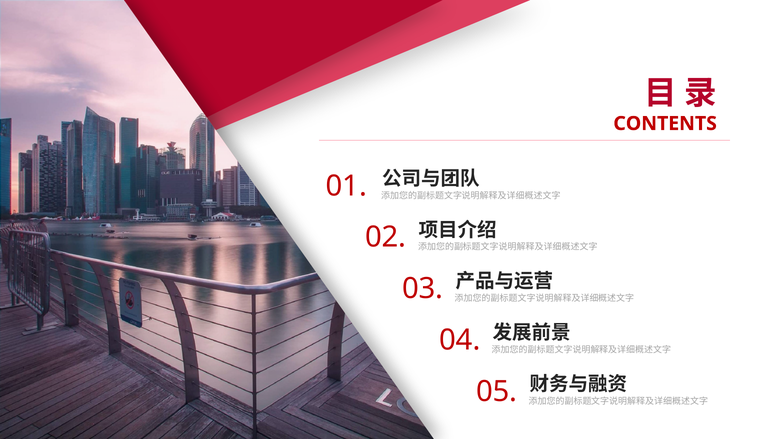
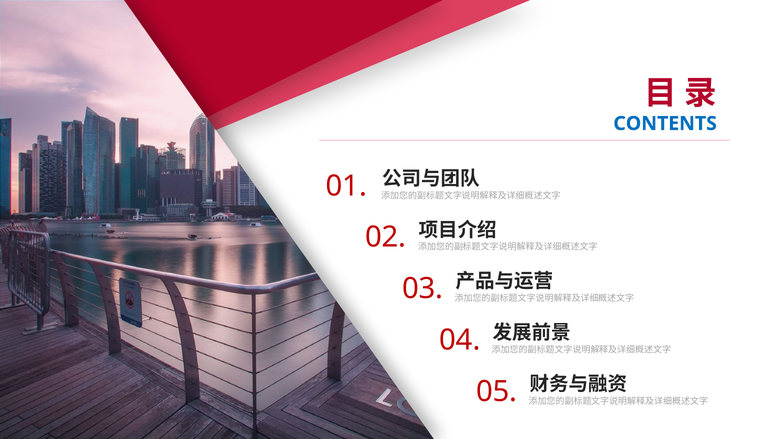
CONTENTS colour: red -> blue
